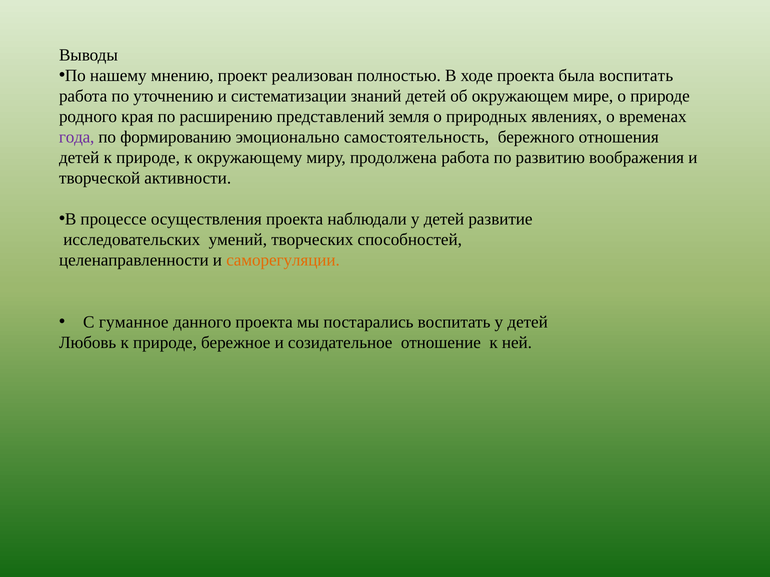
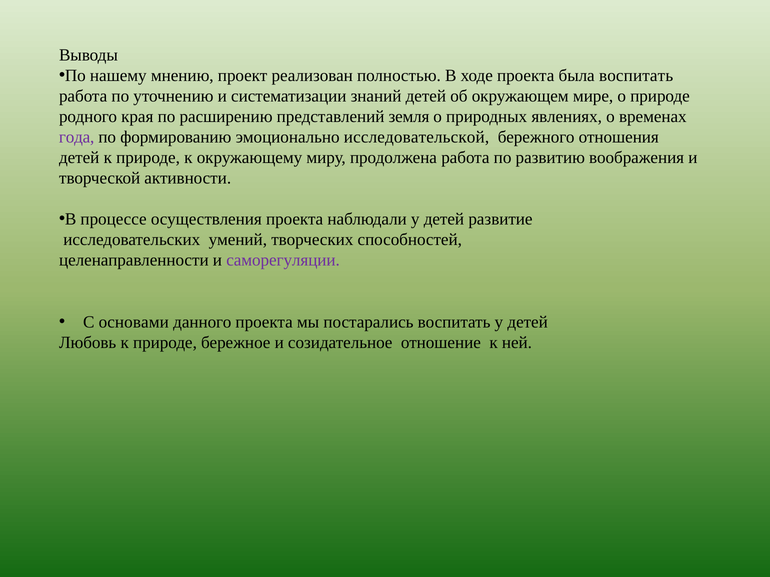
самостоятельность: самостоятельность -> исследовательской
саморегуляции colour: orange -> purple
гуманное: гуманное -> основами
